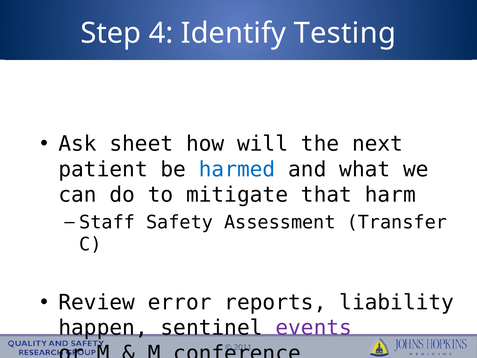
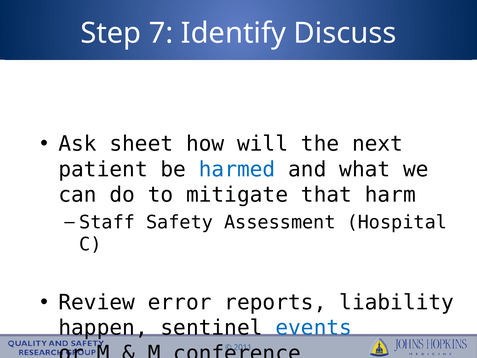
4: 4 -> 7
Testing: Testing -> Discuss
Transfer: Transfer -> Hospital
events colour: purple -> blue
